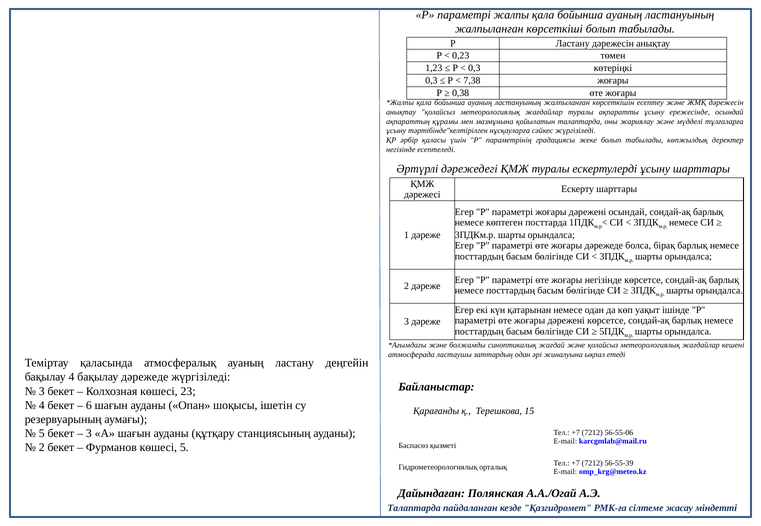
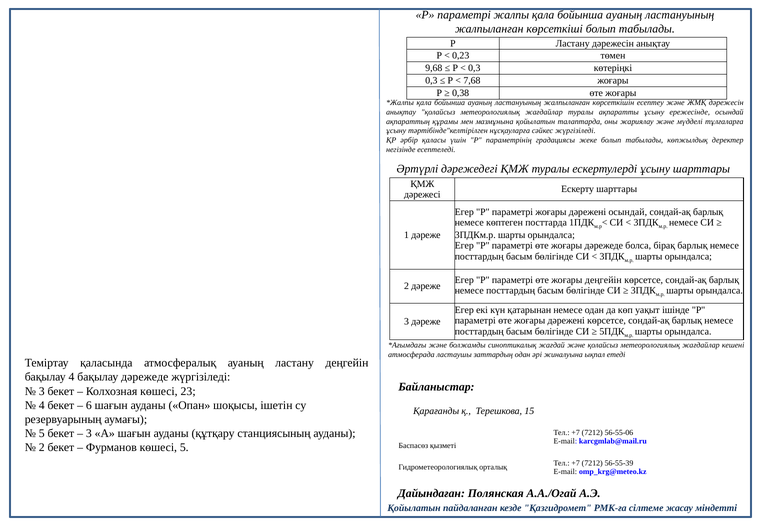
1,23: 1,23 -> 9,68
7,38: 7,38 -> 7,68
жоғары негізінде: негізінде -> деңгейін
Талаптарда at (414, 509): Талаптарда -> Қойылатын
